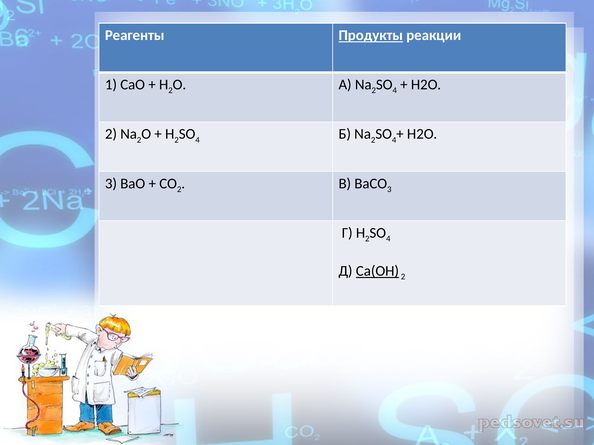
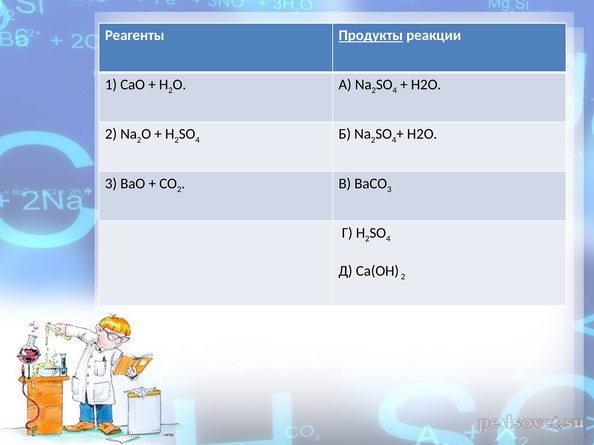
Са(ОН underline: present -> none
